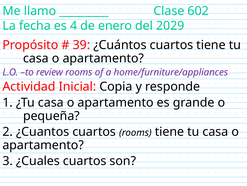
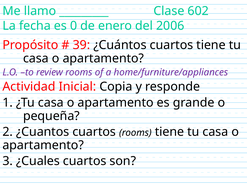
4: 4 -> 0
2029: 2029 -> 2006
